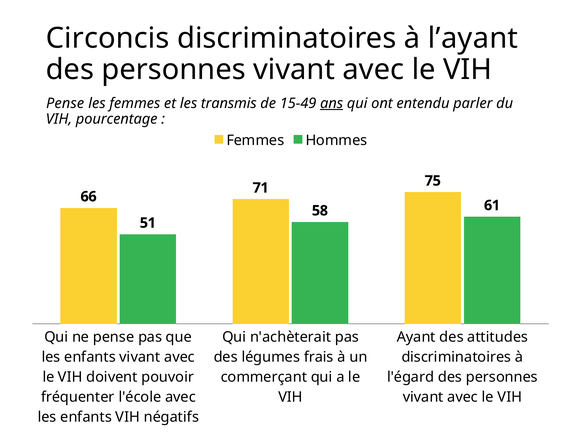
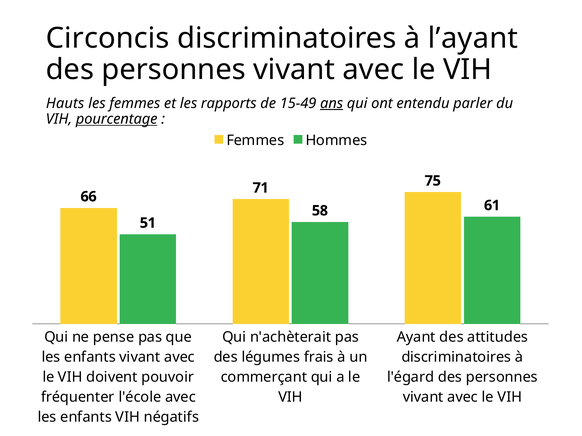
Pense at (65, 103): Pense -> Hauts
transmis: transmis -> rapports
pourcentage underline: none -> present
